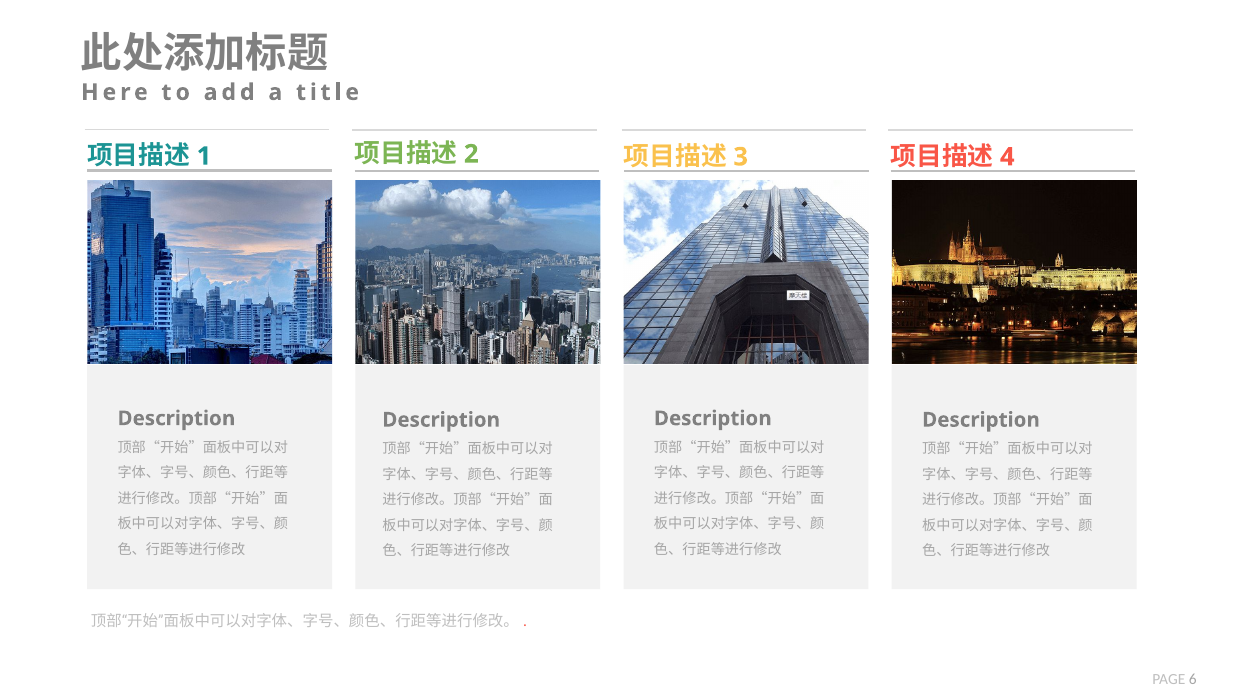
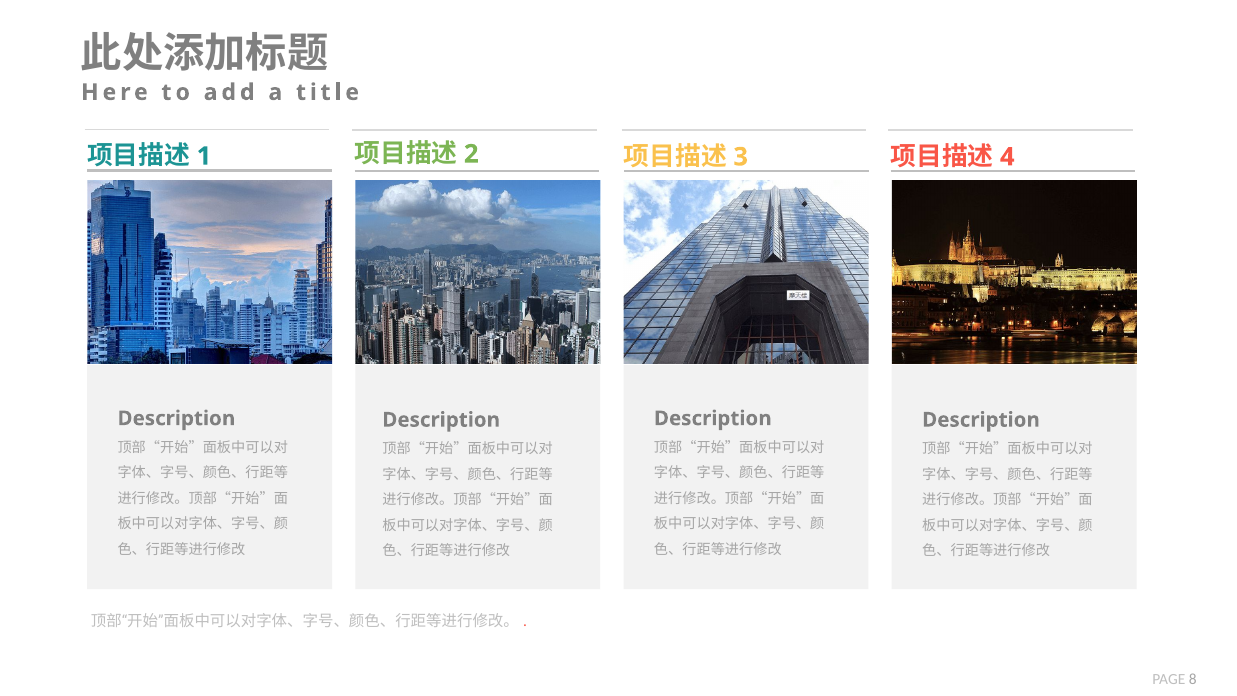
6: 6 -> 8
